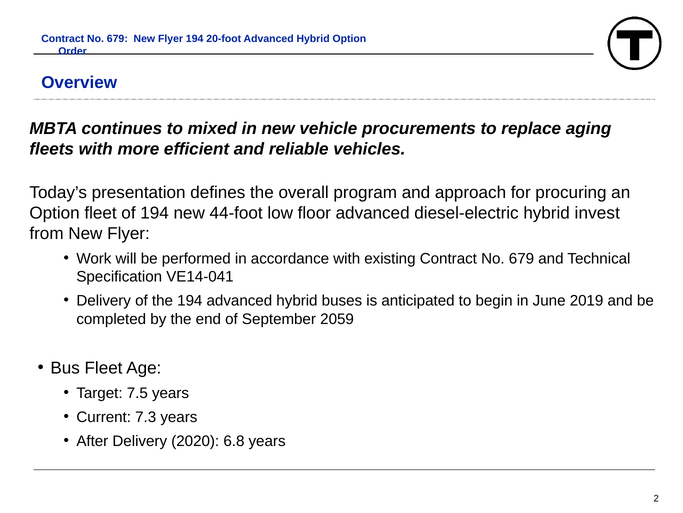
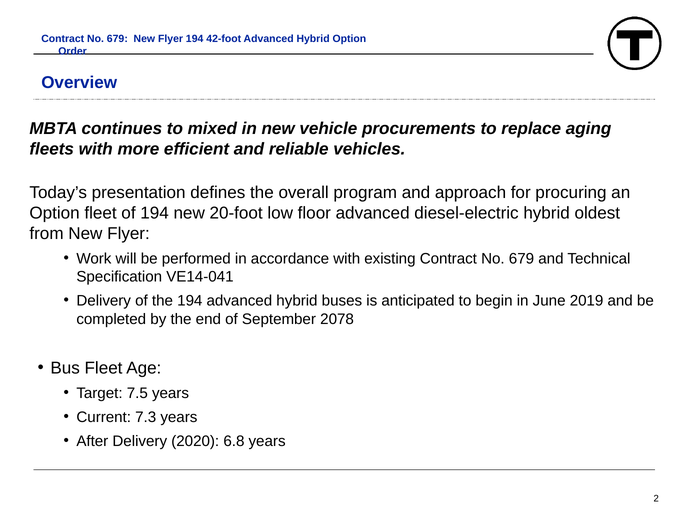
20-foot: 20-foot -> 42-foot
44-foot: 44-foot -> 20-foot
invest: invest -> oldest
2059: 2059 -> 2078
